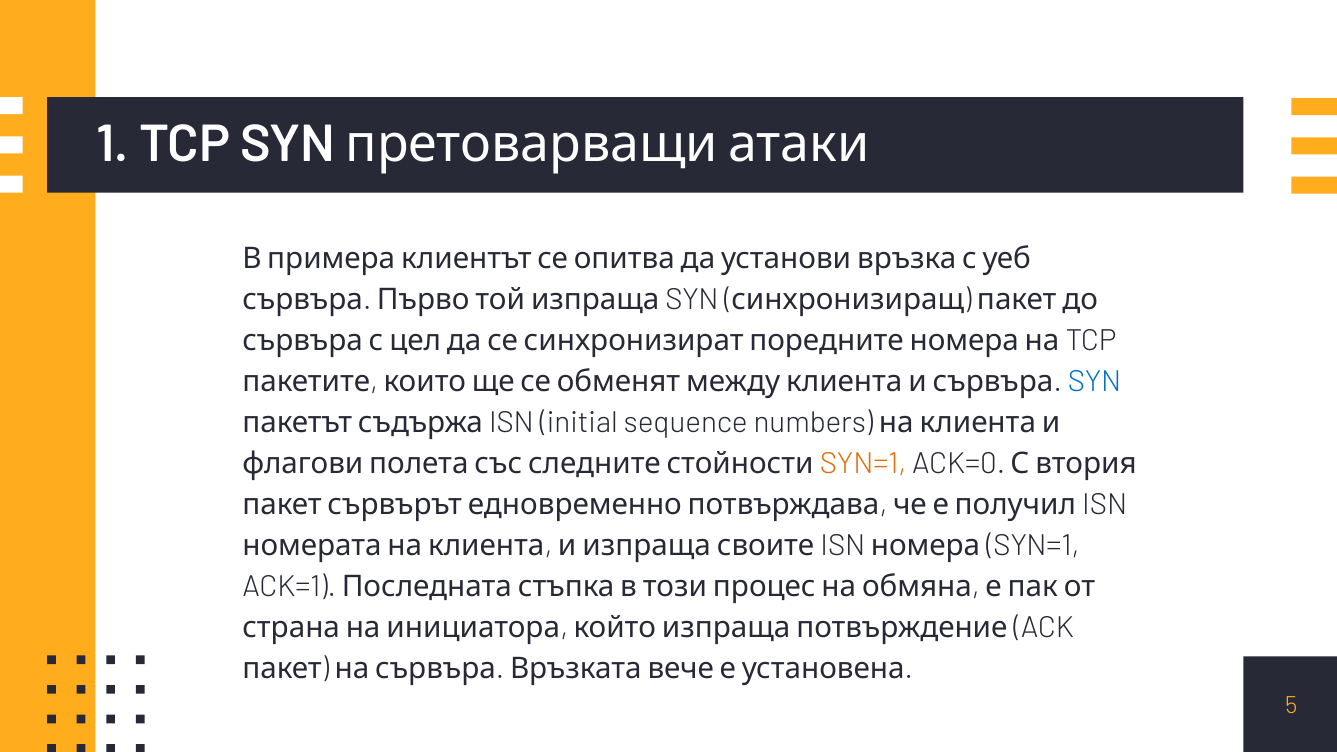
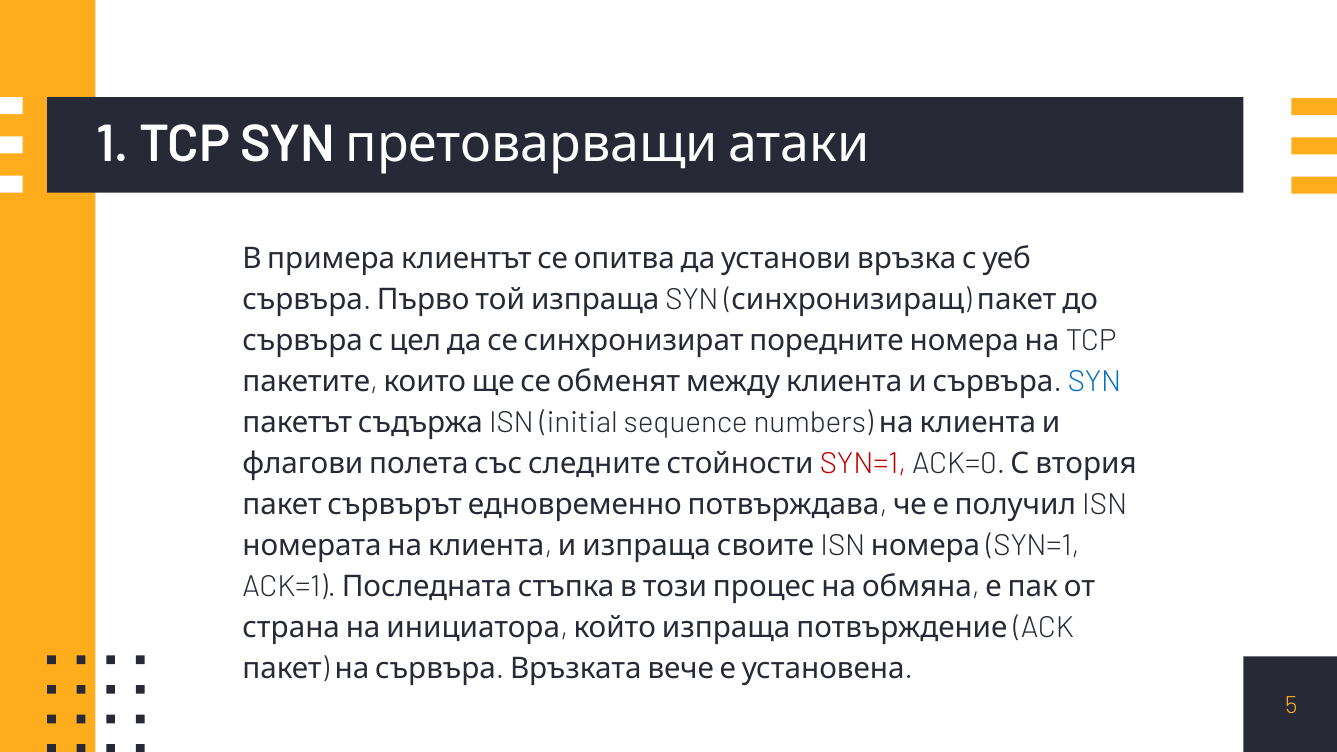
SYN=1 at (863, 464) colour: orange -> red
